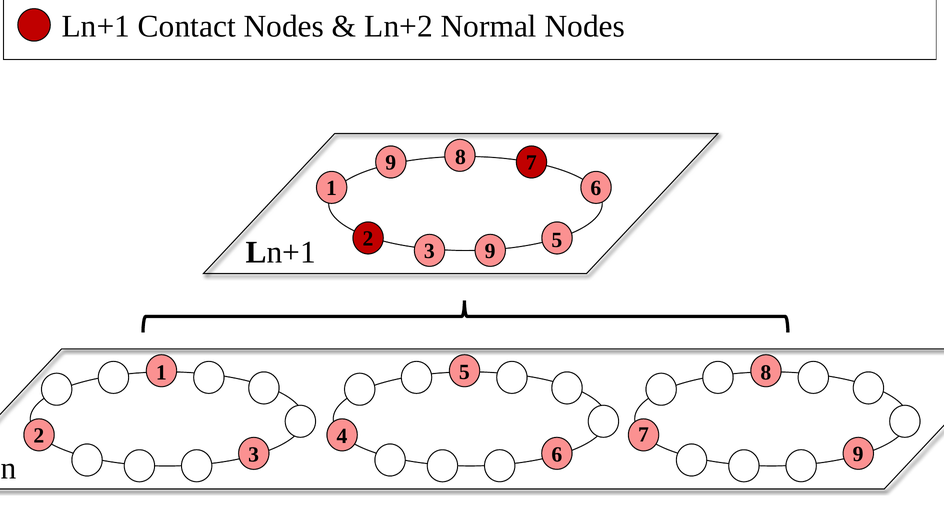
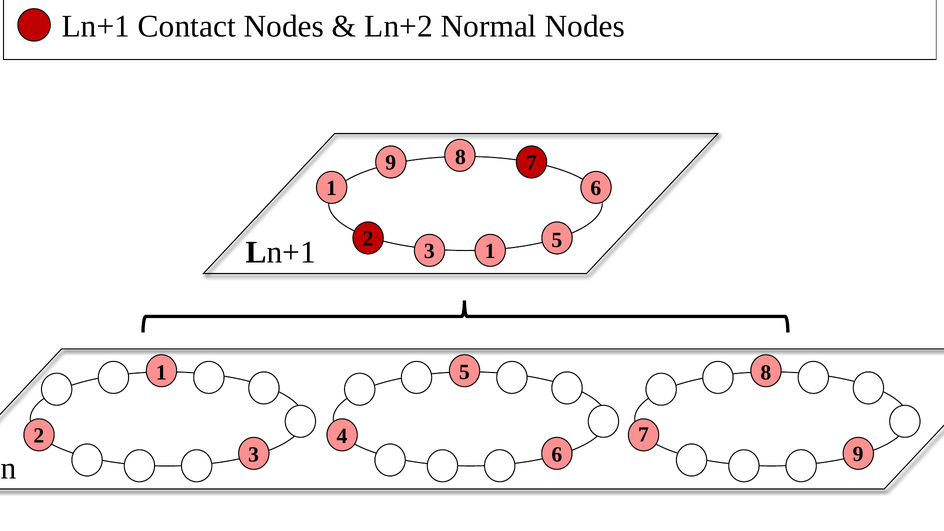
9 at (490, 251): 9 -> 1
